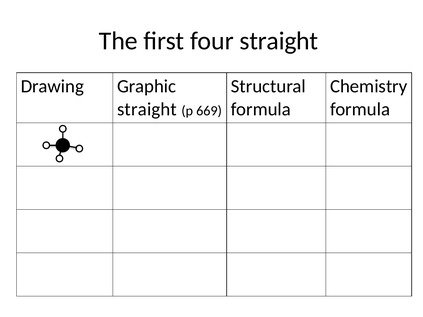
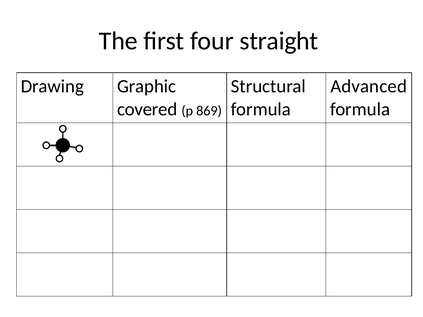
Chemistry: Chemistry -> Advanced
straight at (147, 110): straight -> covered
669: 669 -> 869
